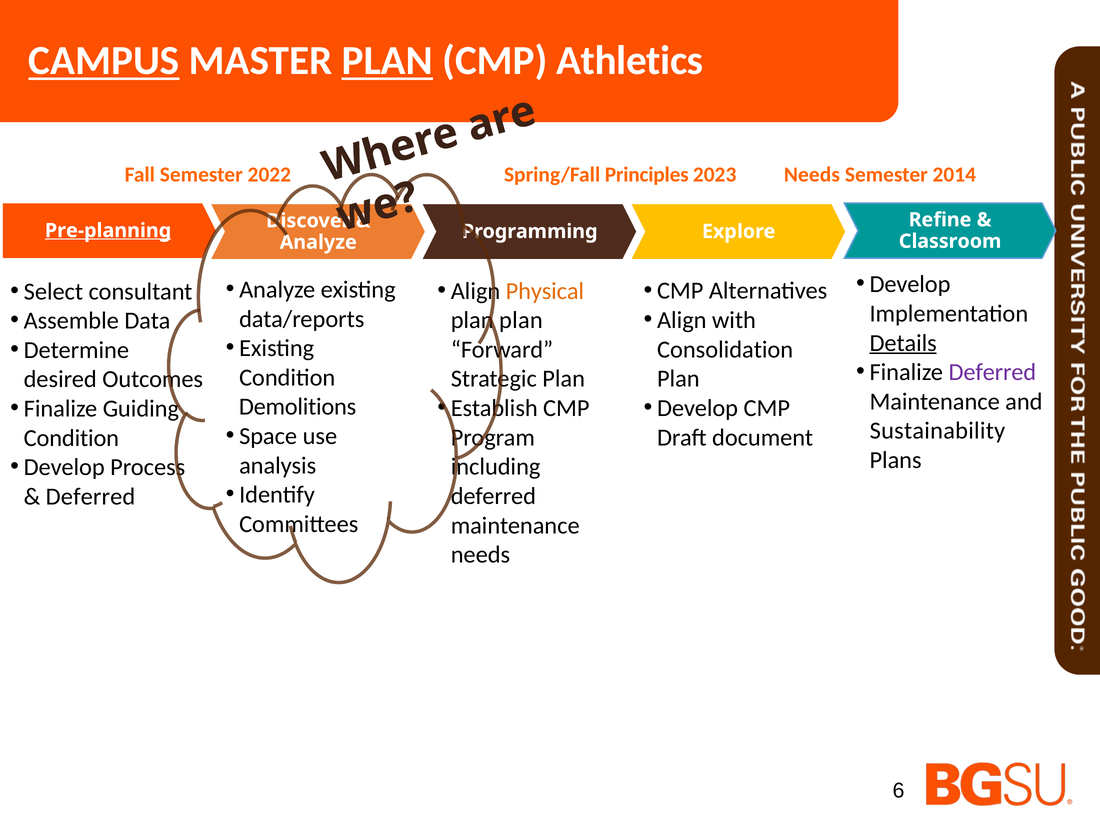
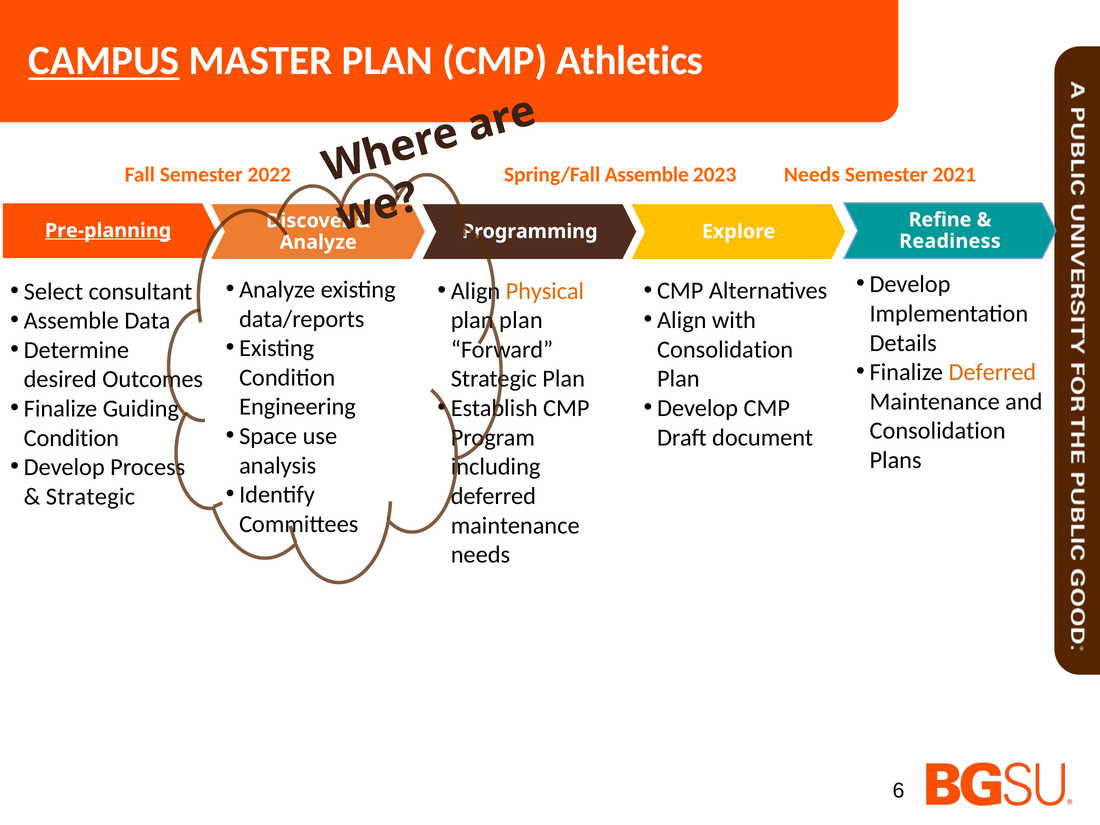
PLAN at (387, 61) underline: present -> none
Spring/Fall Principles: Principles -> Assemble
2014: 2014 -> 2021
Classroom: Classroom -> Readiness
Details underline: present -> none
Deferred at (992, 372) colour: purple -> orange
Demolitions: Demolitions -> Engineering
Sustainability at (937, 431): Sustainability -> Consolidation
Deferred at (91, 497): Deferred -> Strategic
